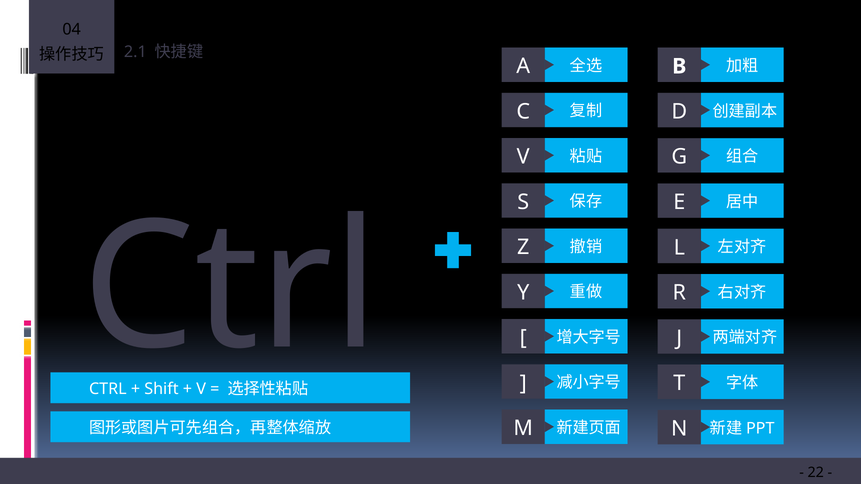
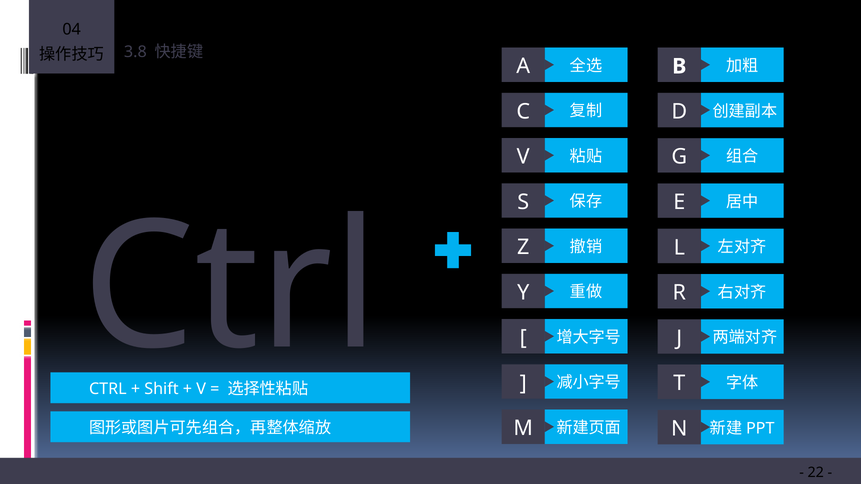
2.1: 2.1 -> 3.8
